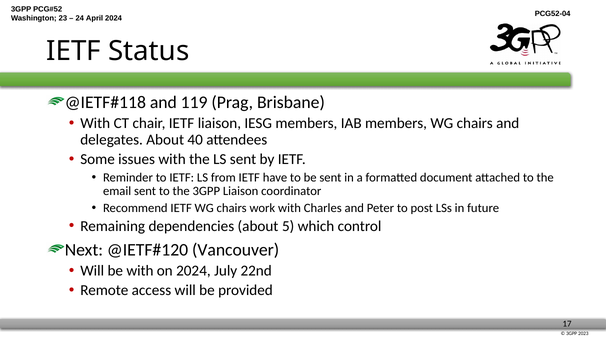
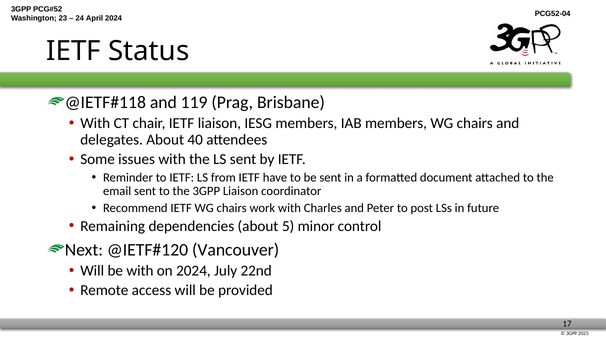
which: which -> minor
